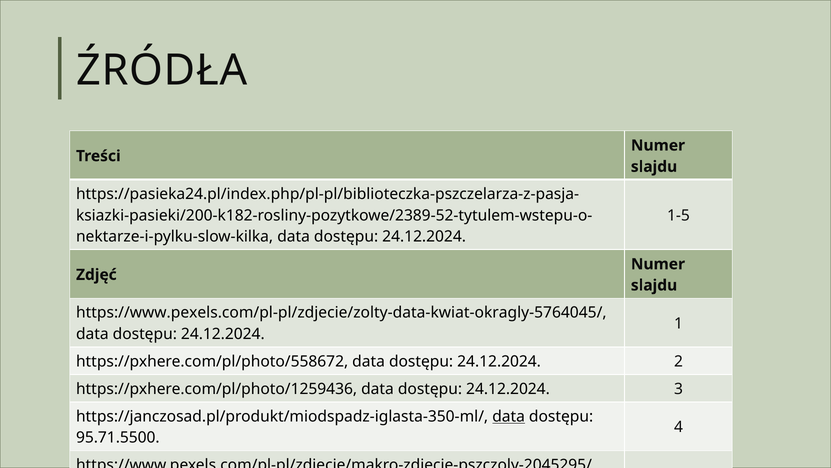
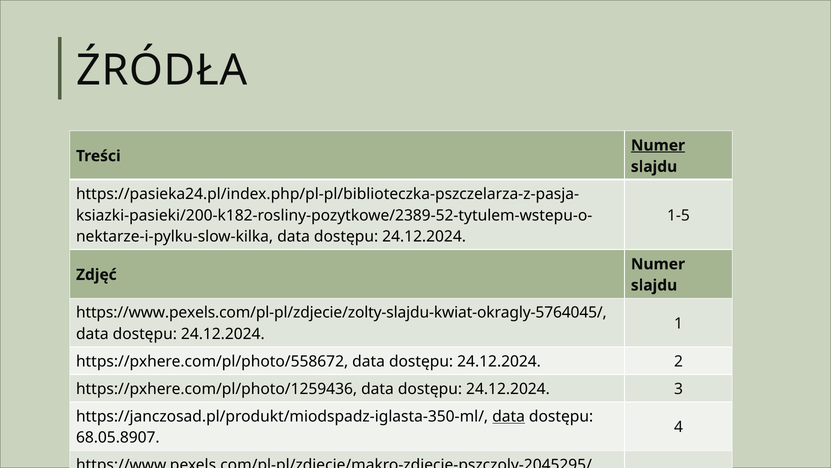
Numer at (658, 145) underline: none -> present
https://www.pexels.com/pl-pl/zdjecie/zolty-data-kwiat-okragly-5764045/: https://www.pexels.com/pl-pl/zdjecie/zolty-data-kwiat-okragly-5764045/ -> https://www.pexels.com/pl-pl/zdjecie/zolty-slajdu-kwiat-okragly-5764045/
95.71.5500: 95.71.5500 -> 68.05.8907
